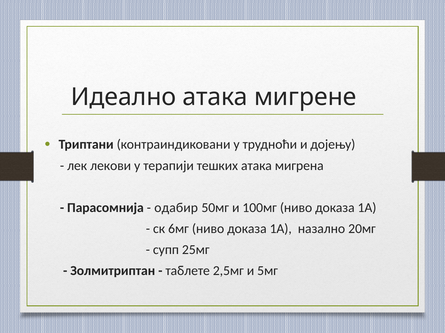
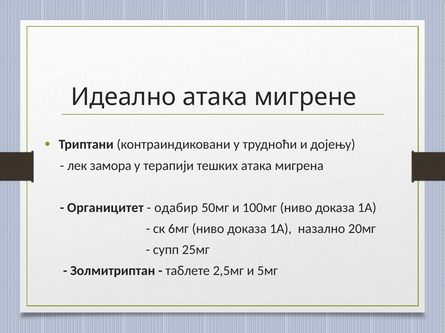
лeкoви: лeкoви -> зaмoрa
Парасомнија: Парасомнија -> Органицитет
